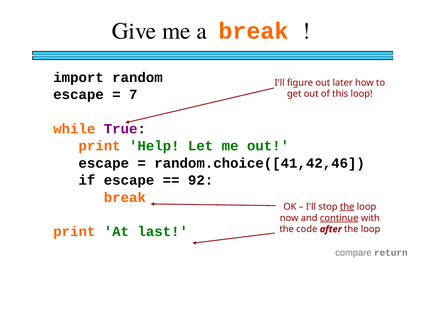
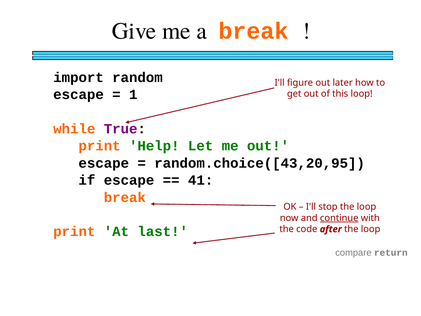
7: 7 -> 1
random.choice([41,42,46: random.choice([41,42,46 -> random.choice([43,20,95
92: 92 -> 41
the at (347, 207) underline: present -> none
